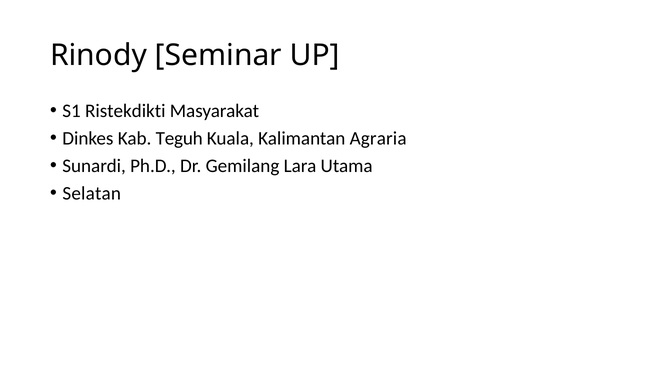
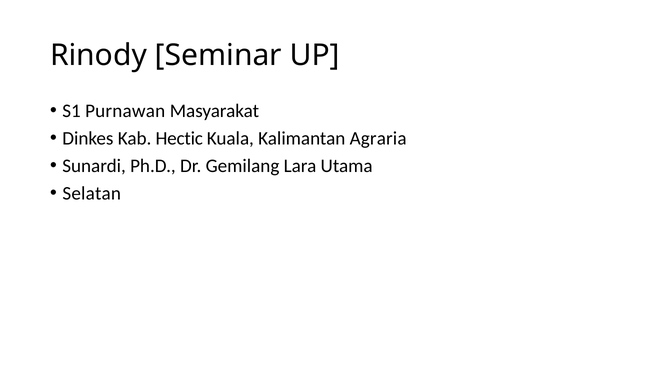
Ristekdikti: Ristekdikti -> Purnawan
Teguh: Teguh -> Hectic
